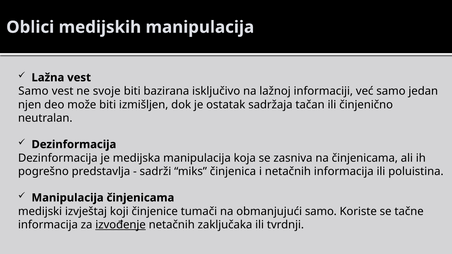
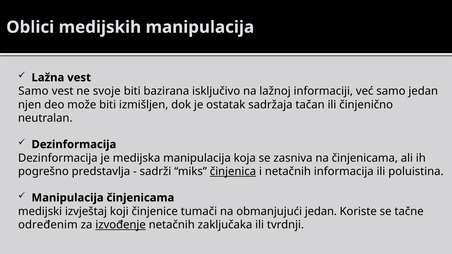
činjenica underline: none -> present
obmanjujući samo: samo -> jedan
informacija at (48, 225): informacija -> određenim
